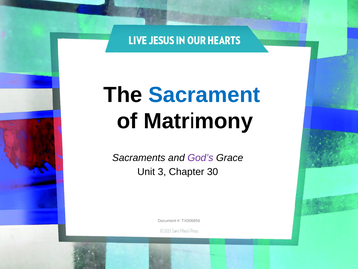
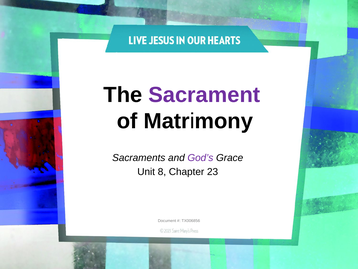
Sacrament colour: blue -> purple
3: 3 -> 8
30: 30 -> 23
